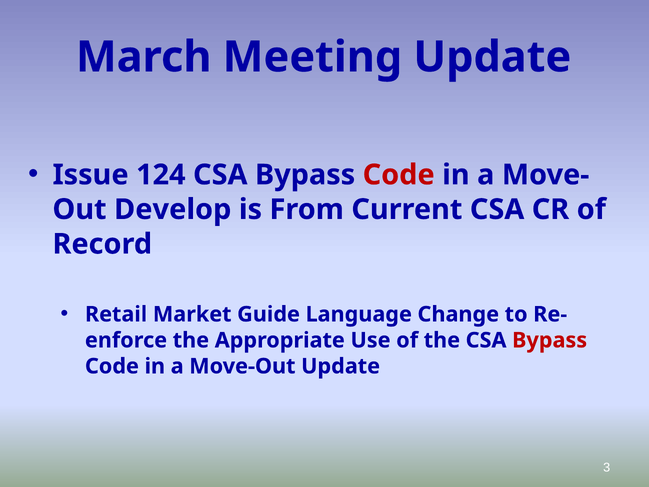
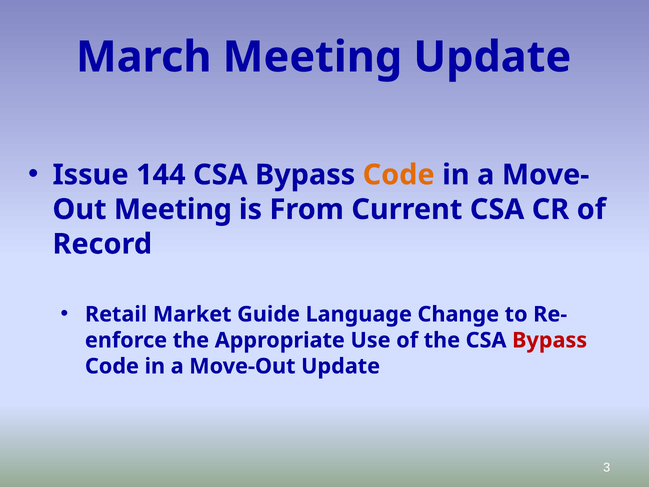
124: 124 -> 144
Code at (399, 175) colour: red -> orange
Develop at (173, 209): Develop -> Meeting
